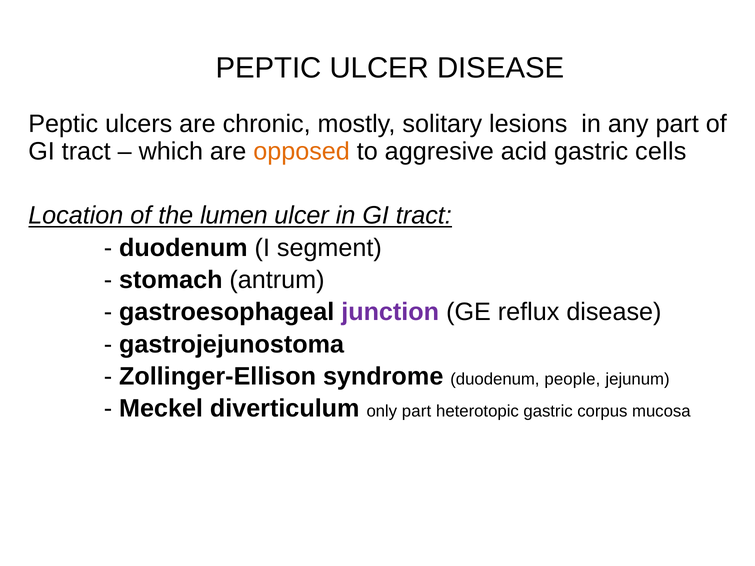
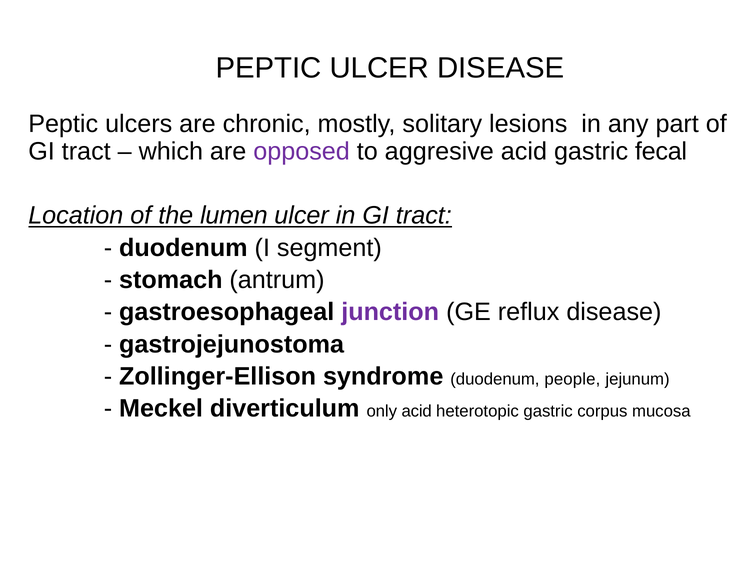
opposed colour: orange -> purple
cells: cells -> fecal
only part: part -> acid
